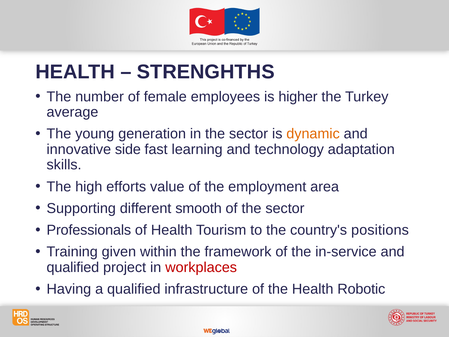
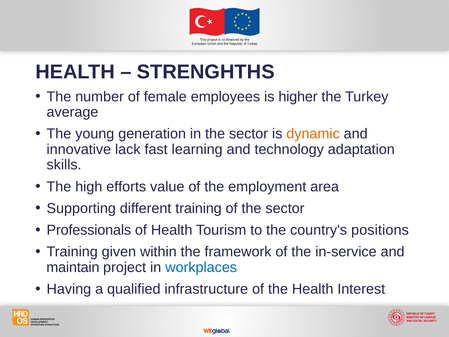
side: side -> lack
different smooth: smooth -> training
qualified at (73, 267): qualified -> maintain
workplaces colour: red -> blue
Robotic: Robotic -> Interest
